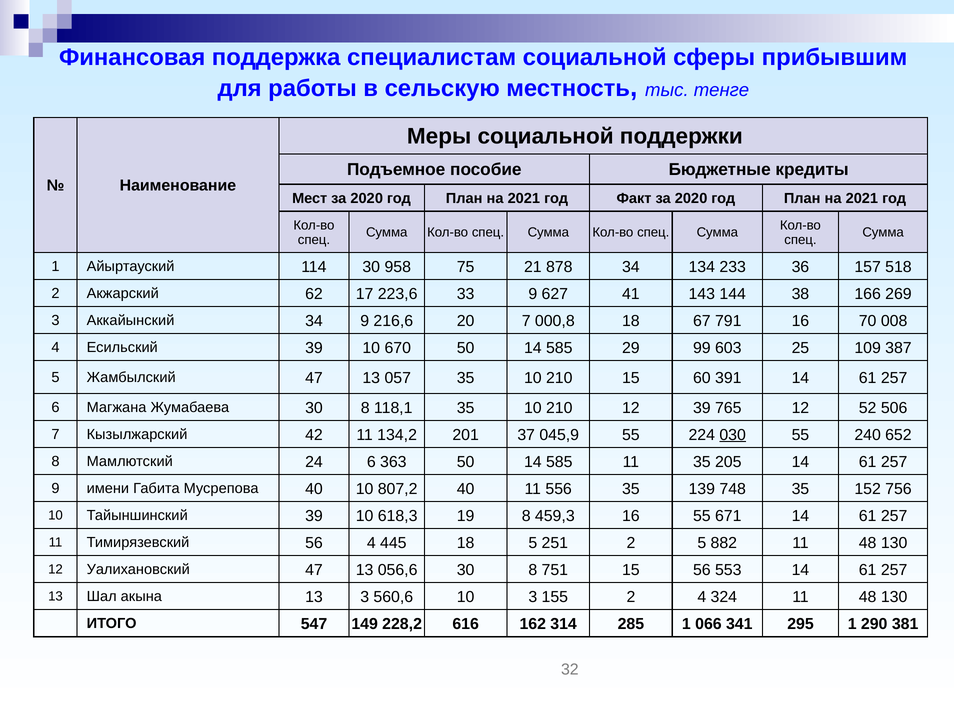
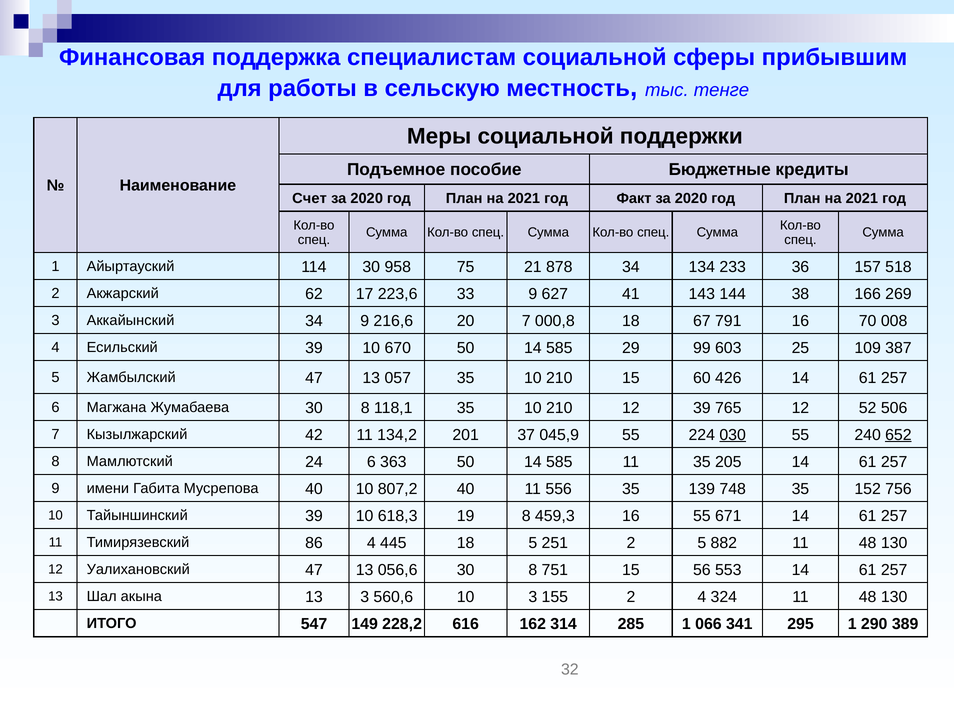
Мест: Мест -> Счет
391: 391 -> 426
652 underline: none -> present
Тимирязевский 56: 56 -> 86
381: 381 -> 389
